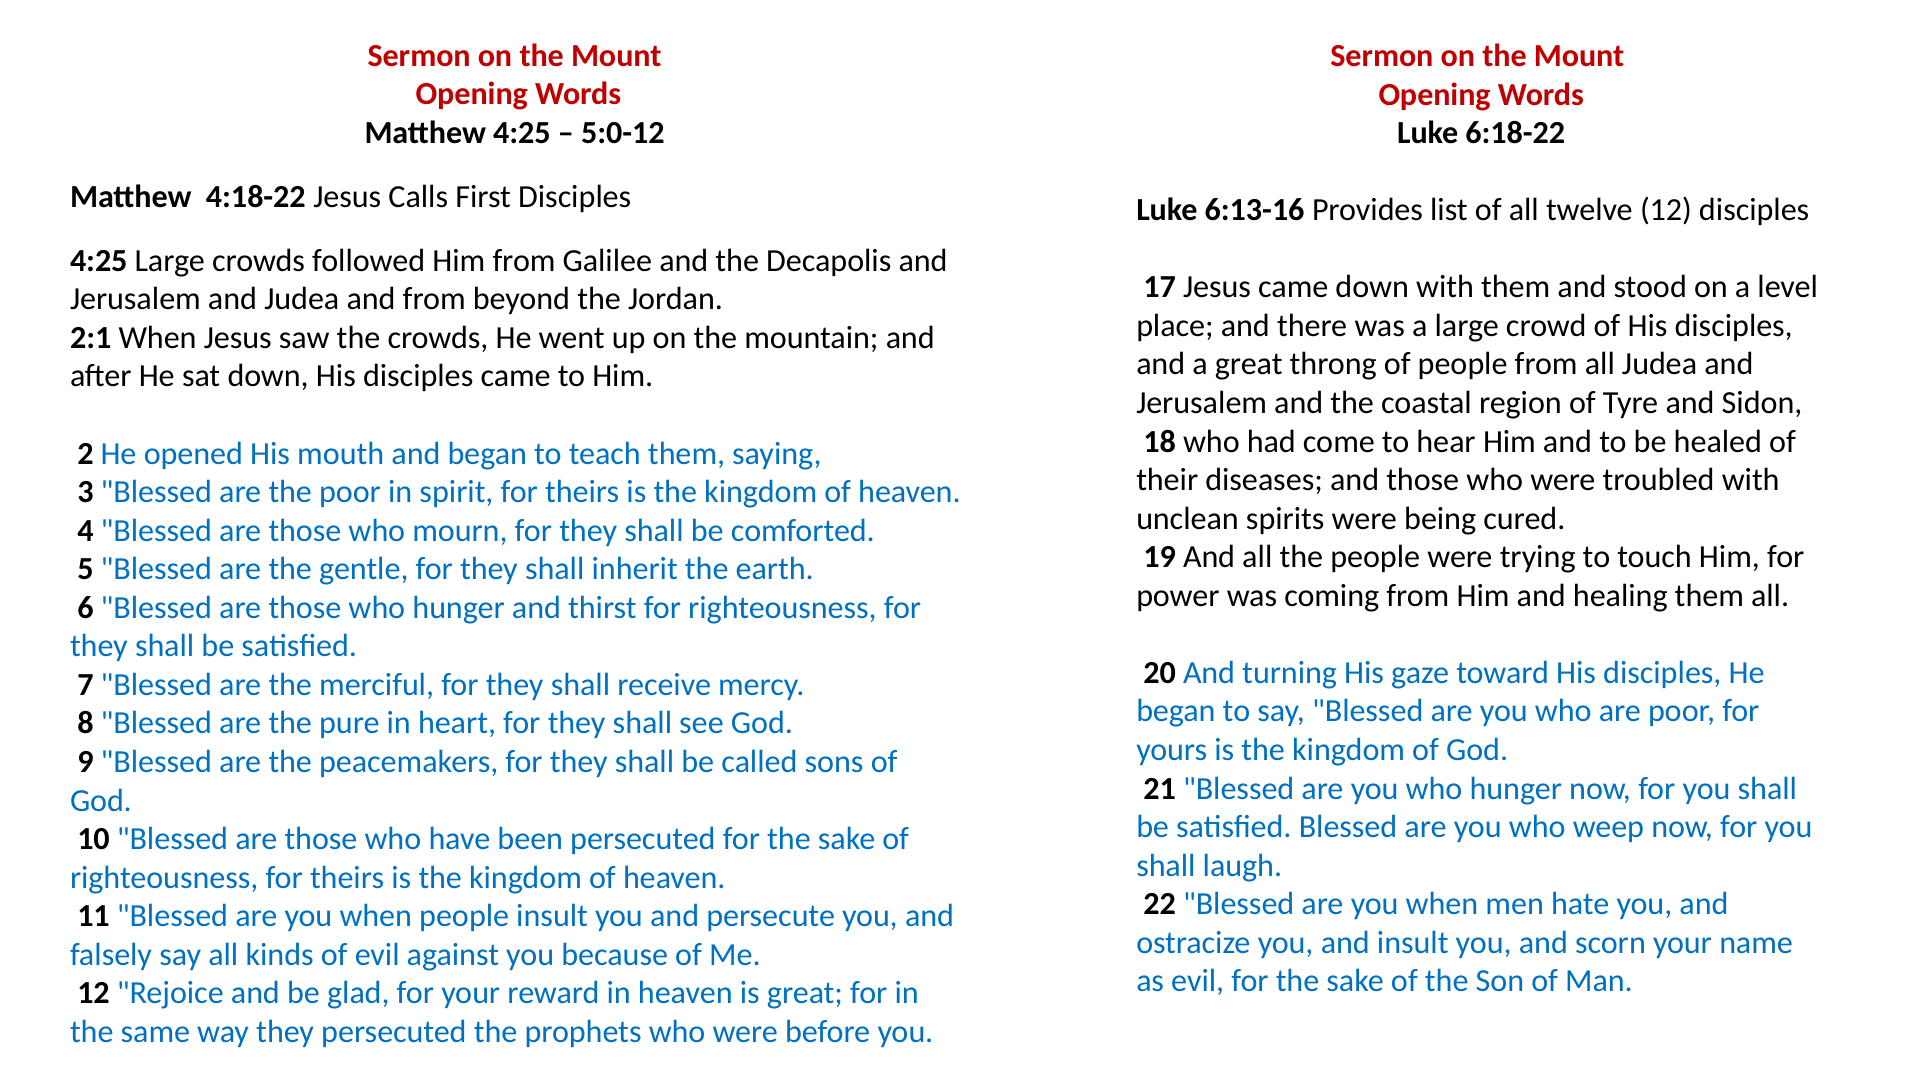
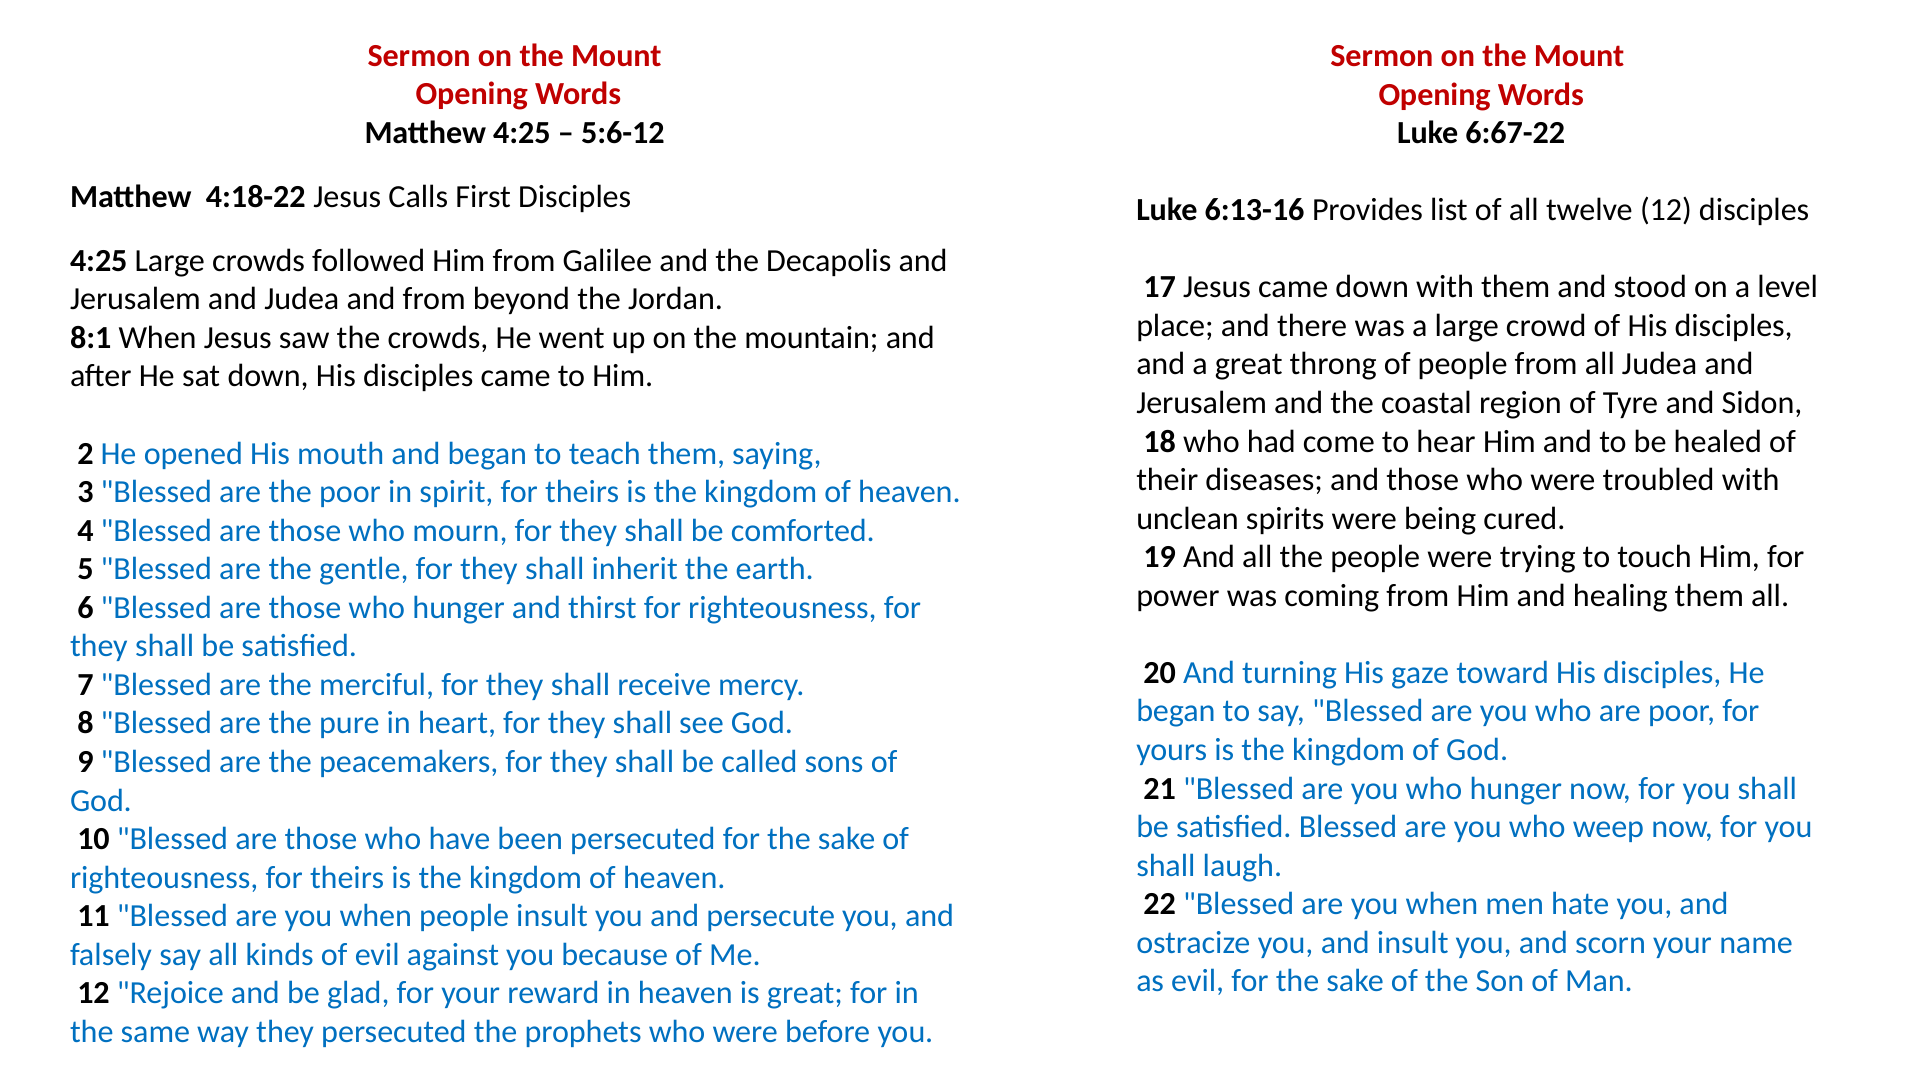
5:0-12: 5:0-12 -> 5:6-12
6:18-22: 6:18-22 -> 6:67-22
2:1: 2:1 -> 8:1
